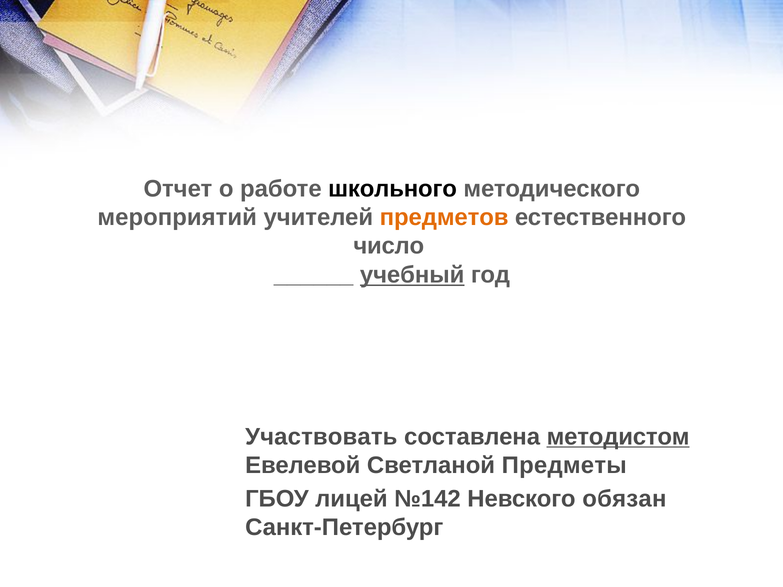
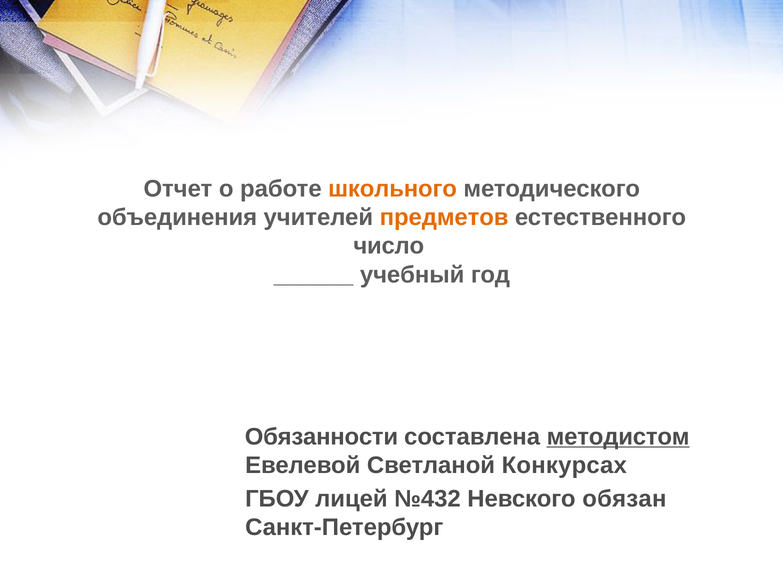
школьного colour: black -> orange
мероприятий: мероприятий -> объединения
учебный underline: present -> none
Участвовать: Участвовать -> Обязанности
Предметы: Предметы -> Конкурсах
№142: №142 -> №432
